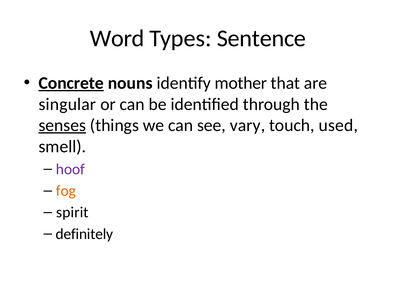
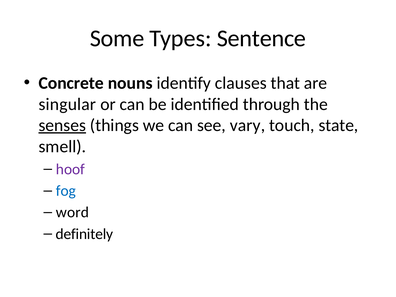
Word: Word -> Some
Concrete underline: present -> none
mother: mother -> clauses
used: used -> state
fog colour: orange -> blue
spirit: spirit -> word
